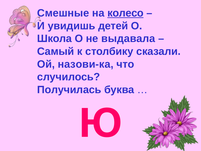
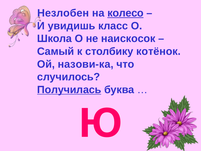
Смешные: Смешные -> Незлобен
детей: детей -> класс
выдавала: выдавала -> наискосок
сказали: сказали -> котёнок
Получилась underline: none -> present
